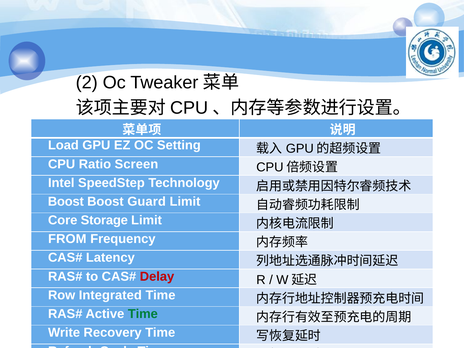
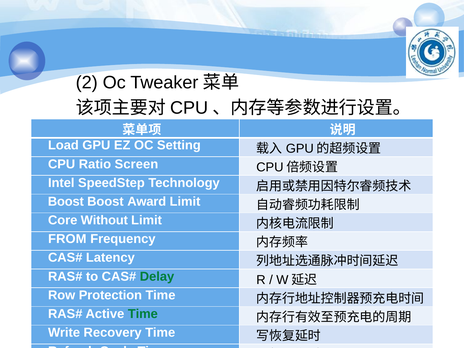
Guard: Guard -> Award
Storage: Storage -> Without
Delay colour: red -> green
Integrated: Integrated -> Protection
